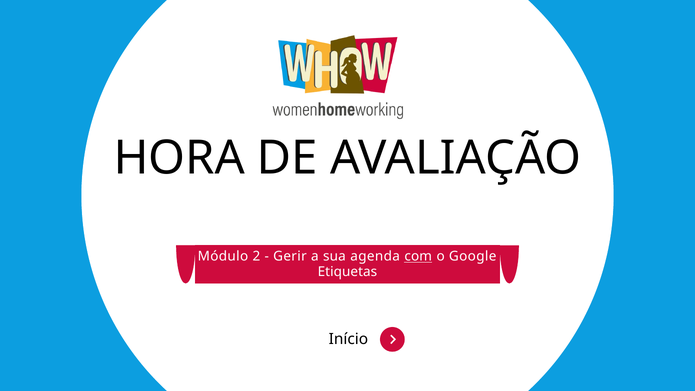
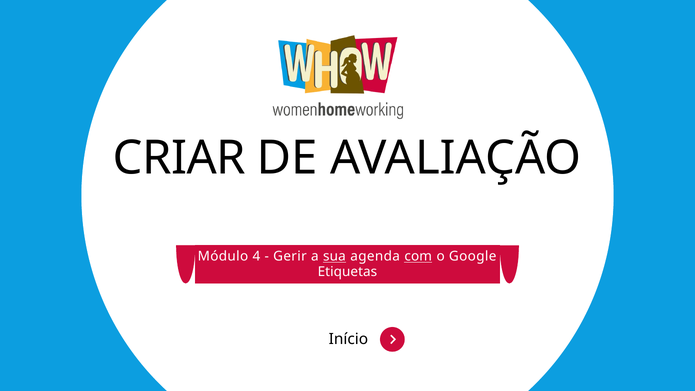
HORA: HORA -> CRIAR
2: 2 -> 4
sua underline: none -> present
